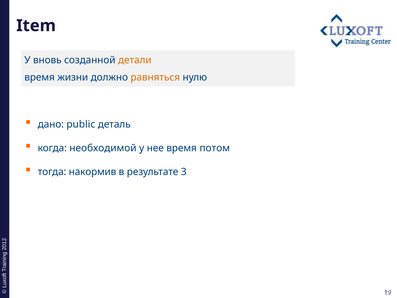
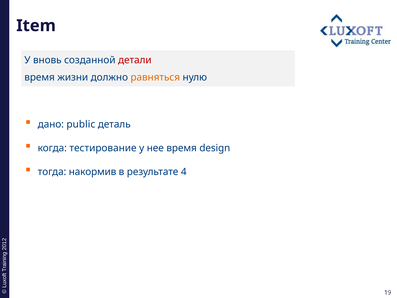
детали colour: orange -> red
необходимой: необходимой -> тестирование
потом: потом -> design
3: 3 -> 4
